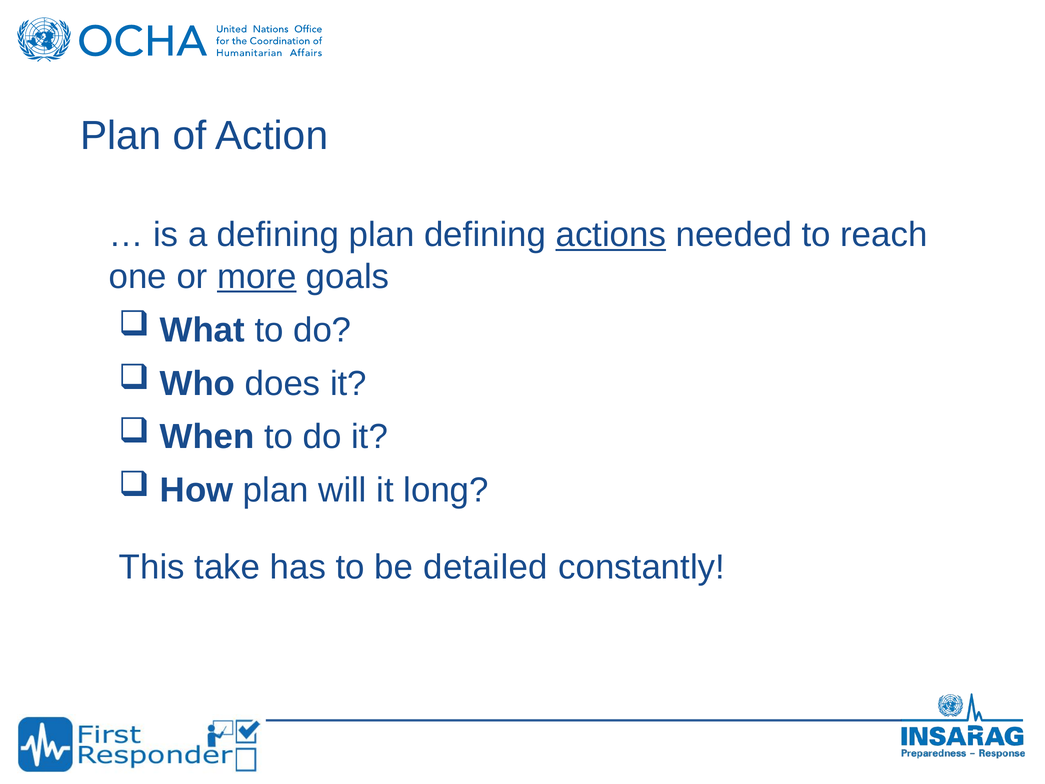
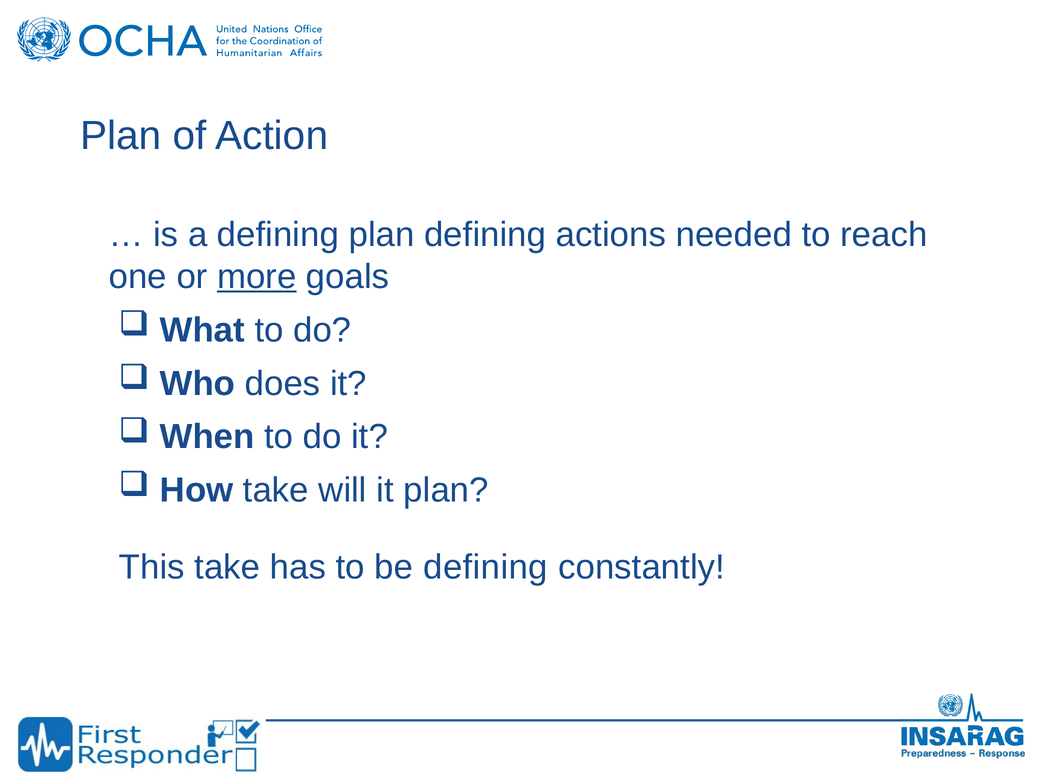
actions underline: present -> none
How plan: plan -> take
it long: long -> plan
be detailed: detailed -> defining
